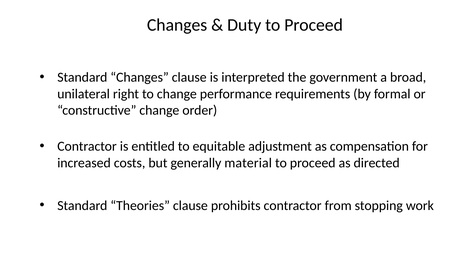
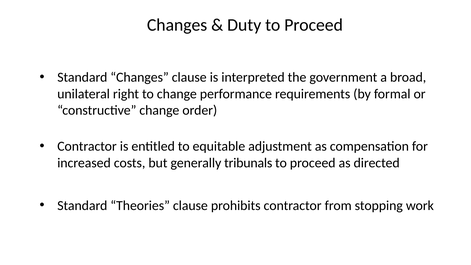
material: material -> tribunals
